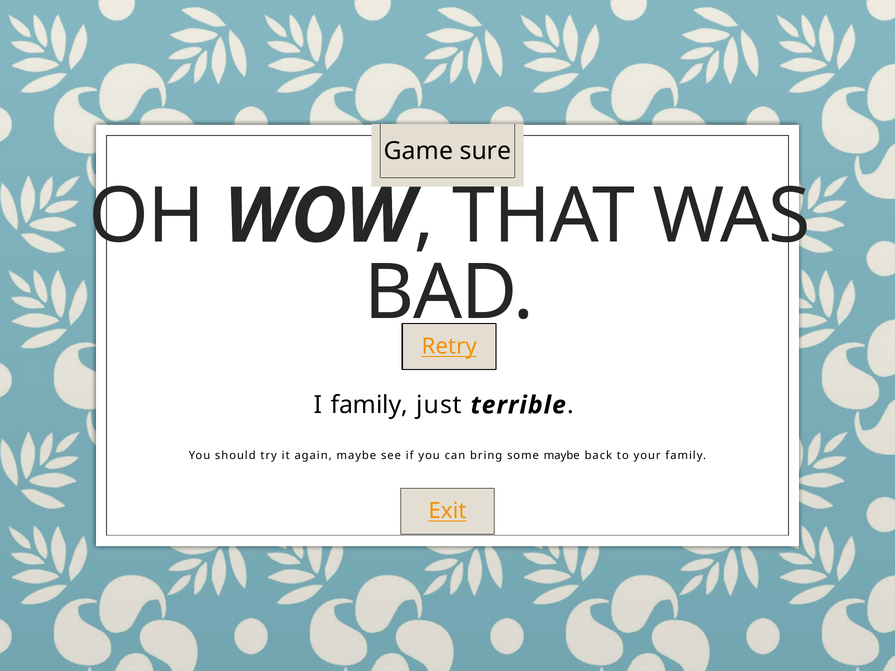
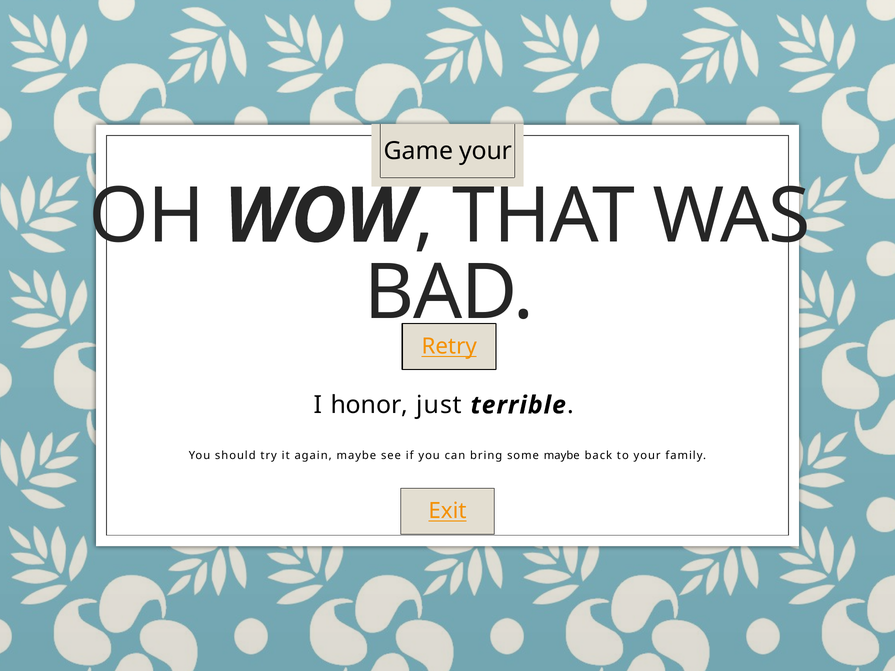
Game sure: sure -> your
I family: family -> honor
